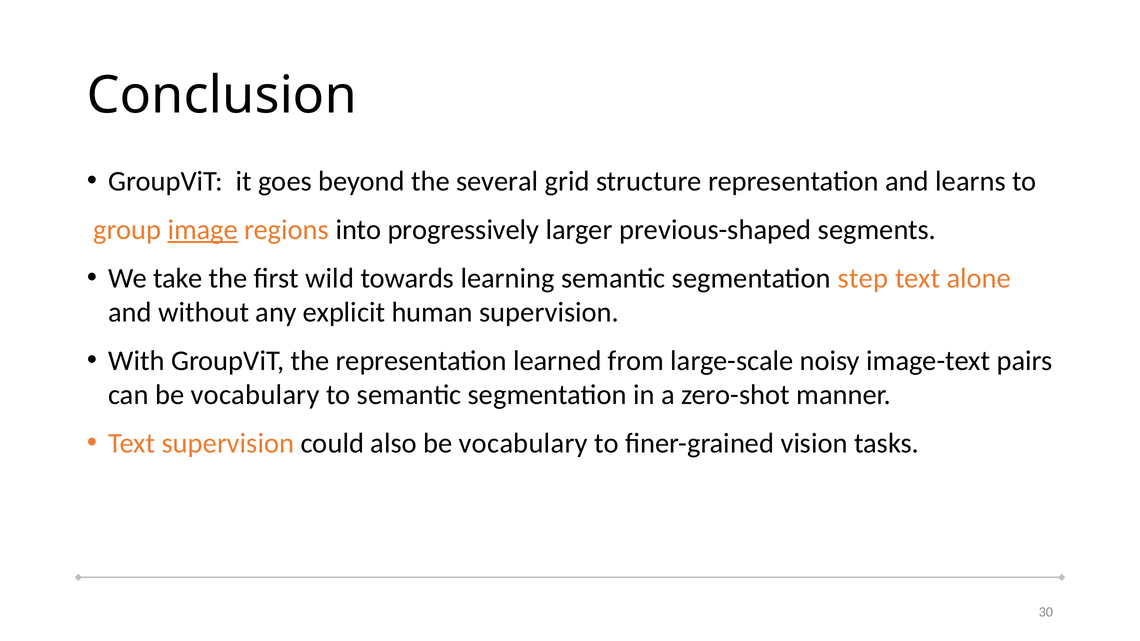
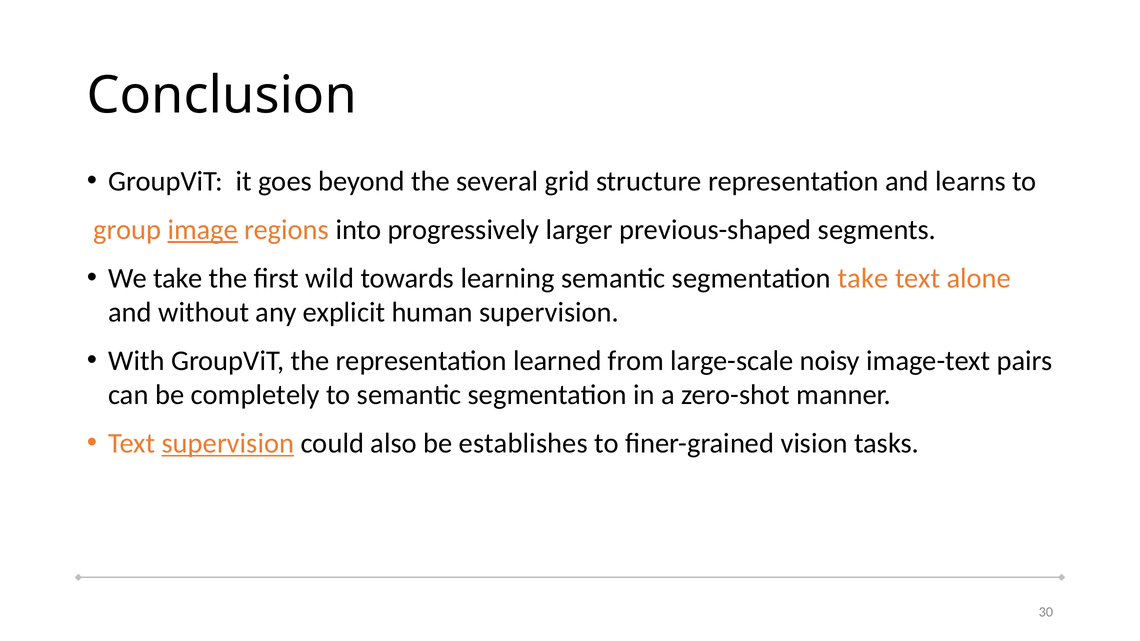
segmentation step: step -> take
can be vocabulary: vocabulary -> completely
supervision at (228, 444) underline: none -> present
also be vocabulary: vocabulary -> establishes
